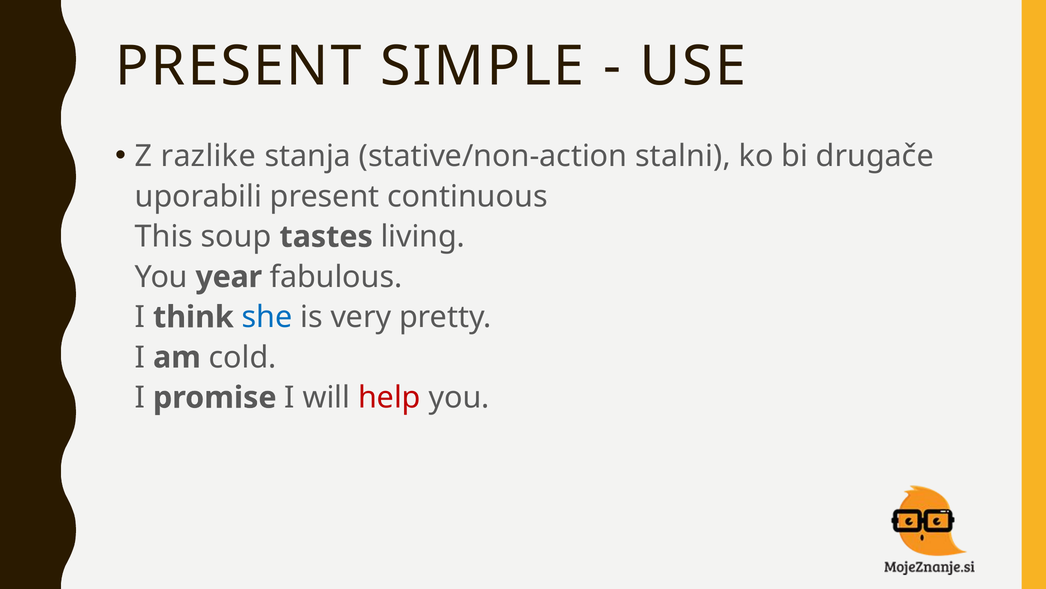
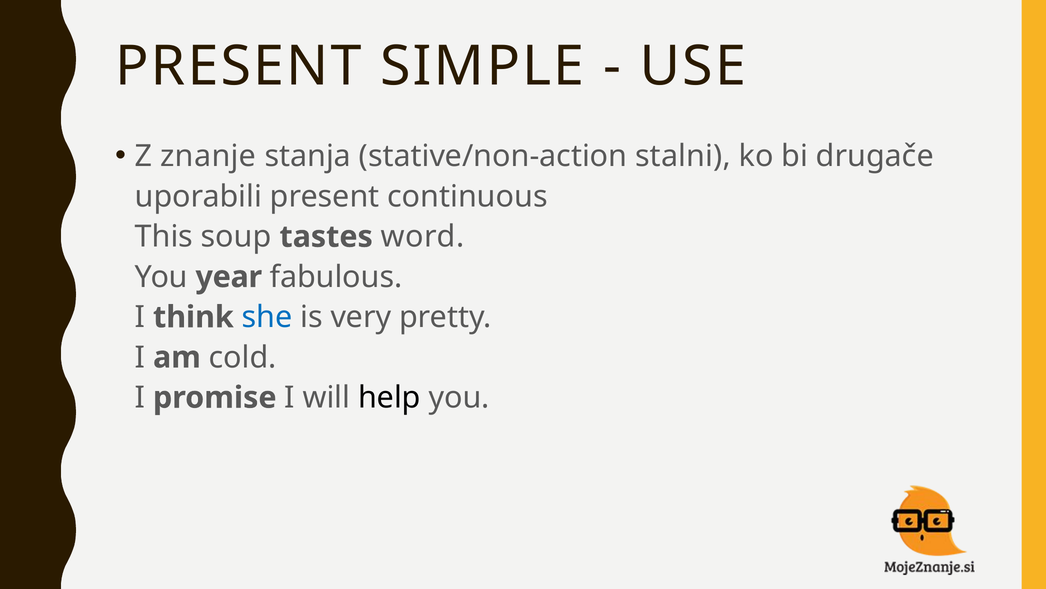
razlike: razlike -> znanje
living: living -> word
help colour: red -> black
